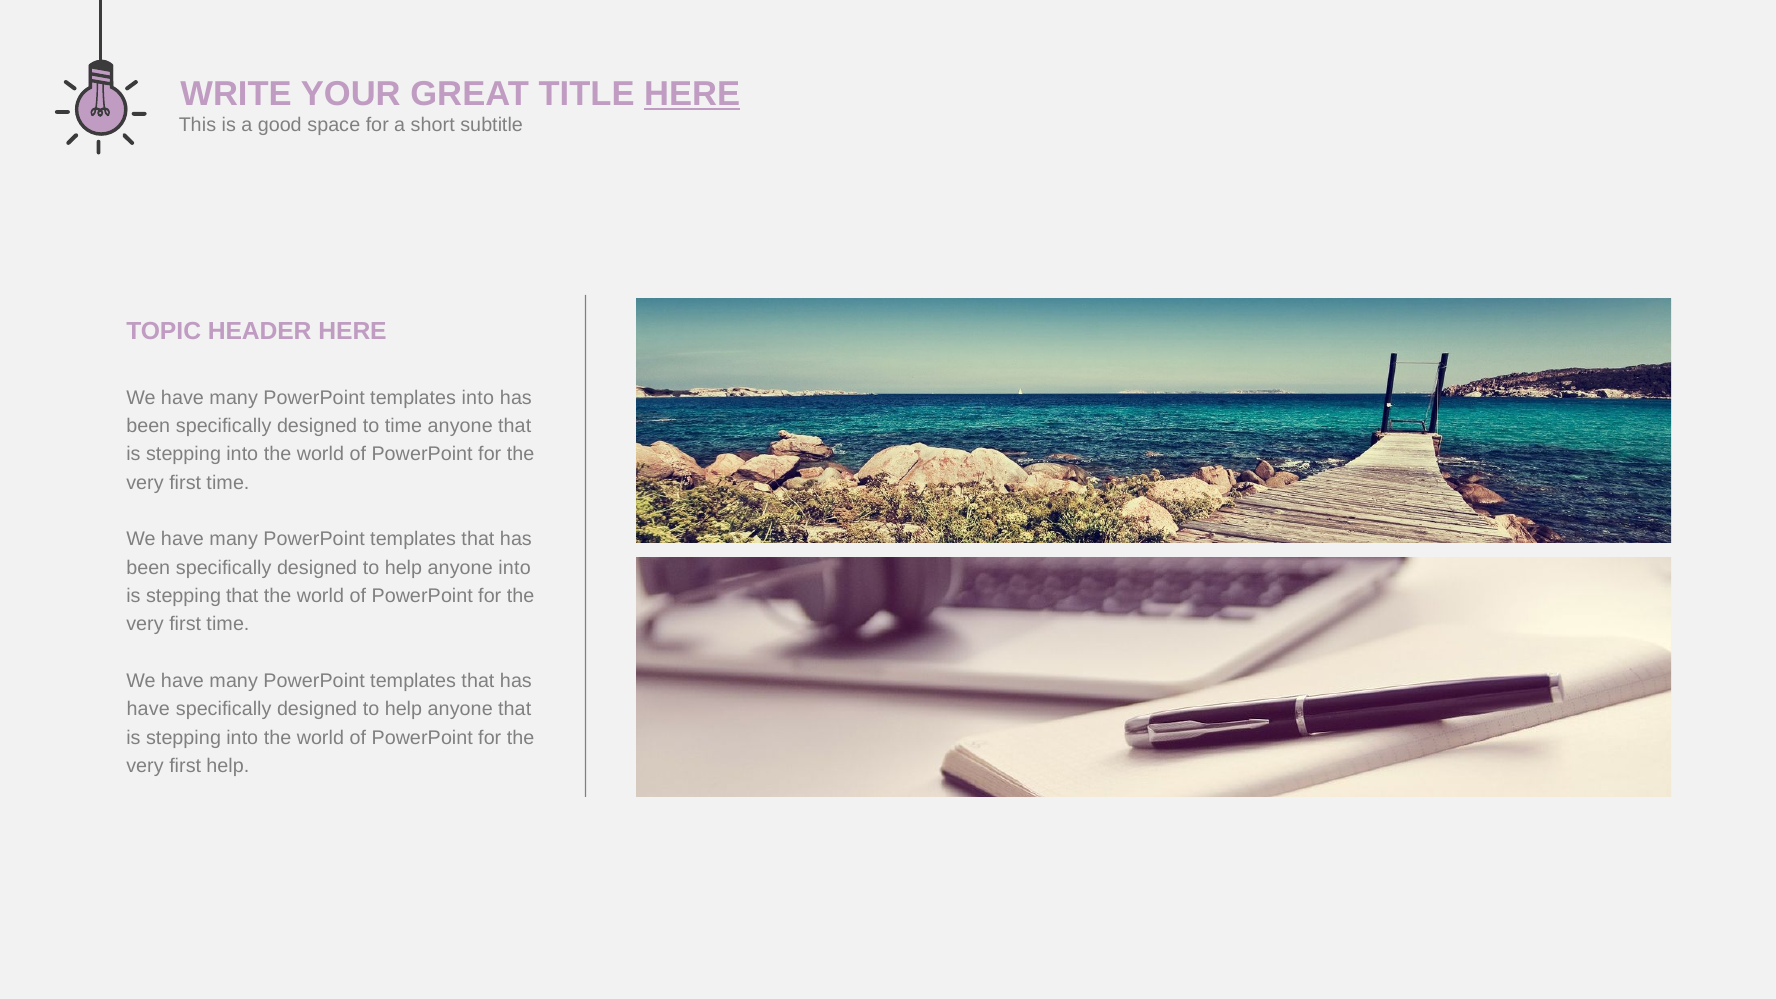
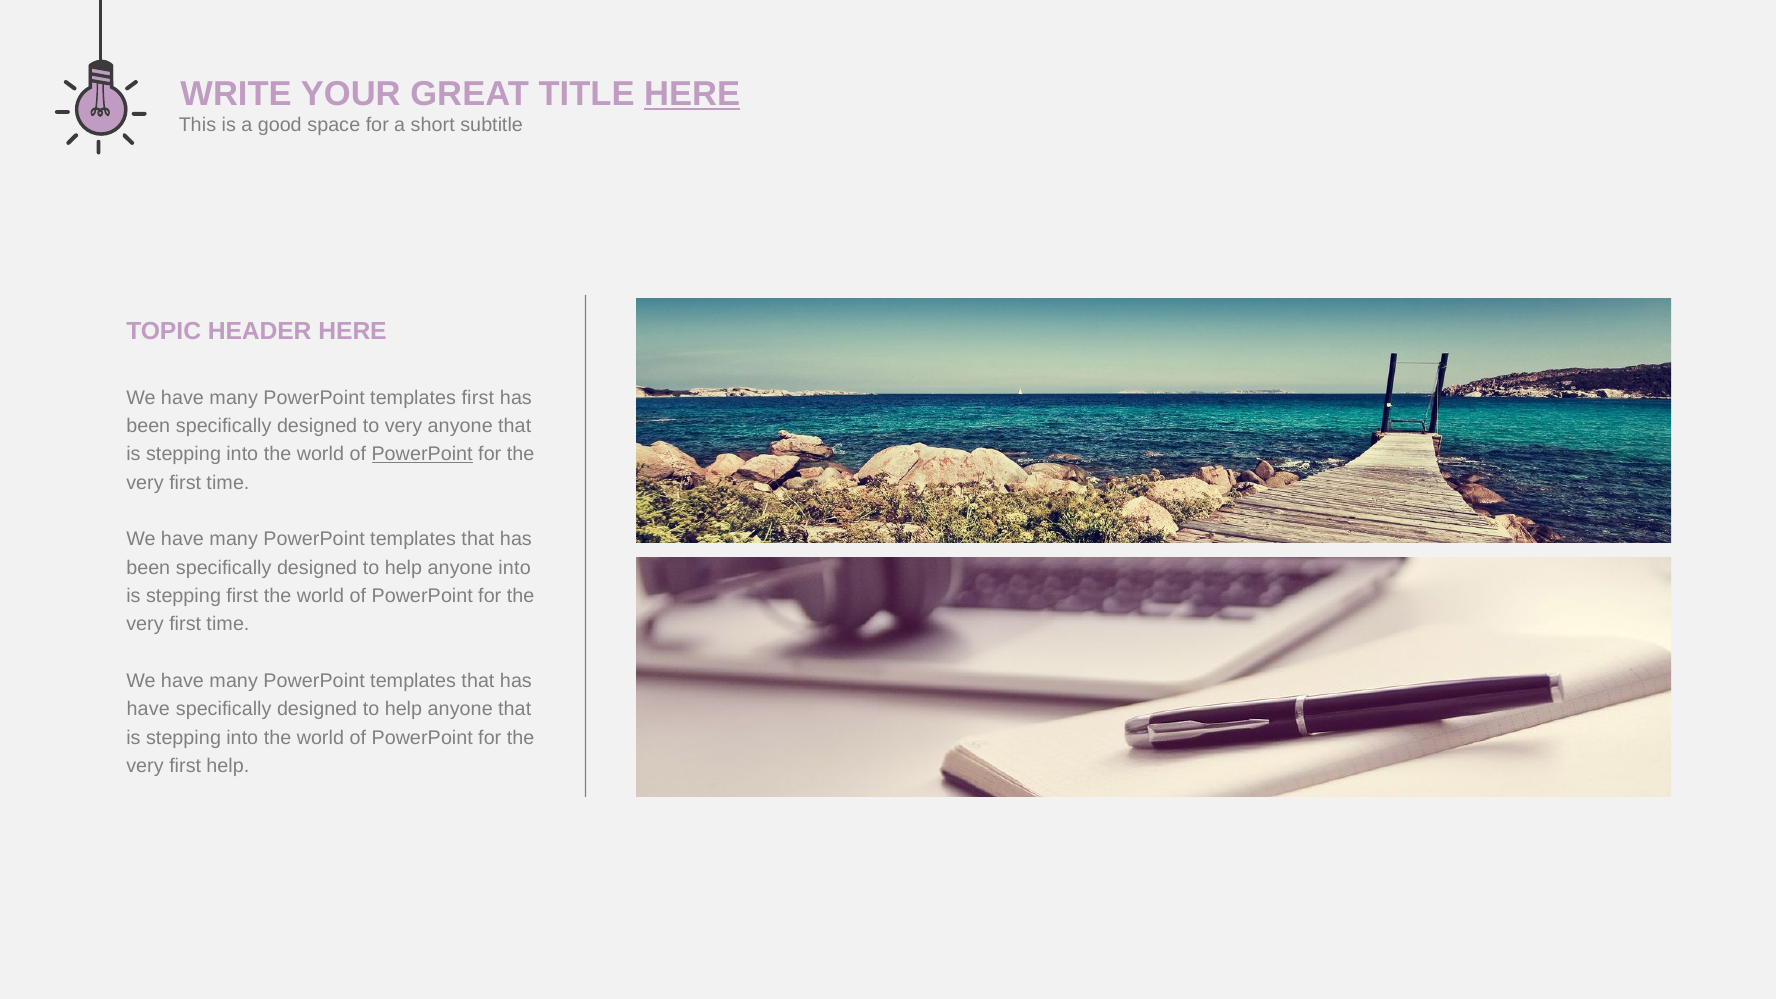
templates into: into -> first
to time: time -> very
PowerPoint at (422, 454) underline: none -> present
stepping that: that -> first
